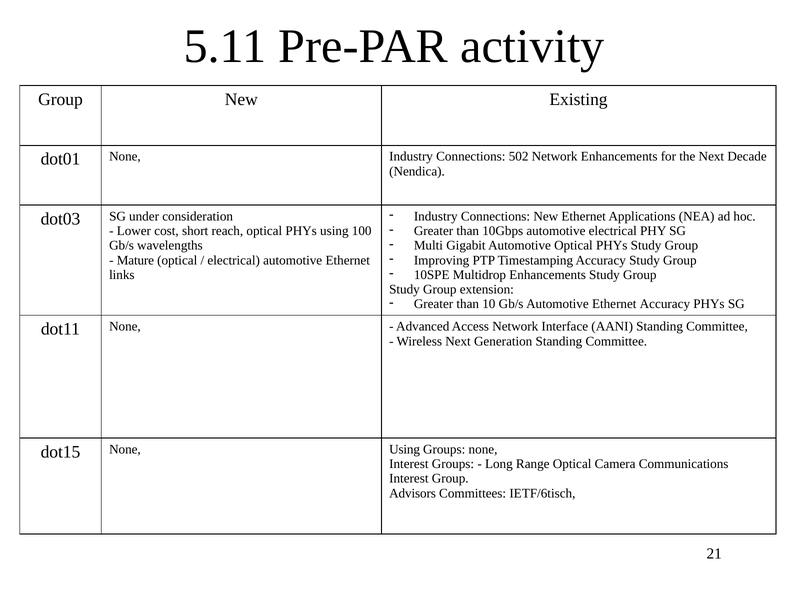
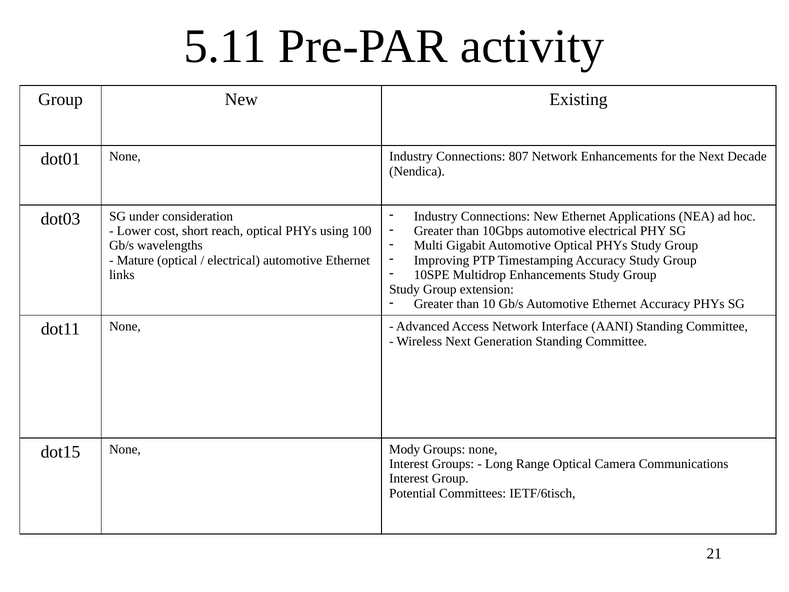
502: 502 -> 807
None Using: Using -> Mody
Advisors: Advisors -> Potential
